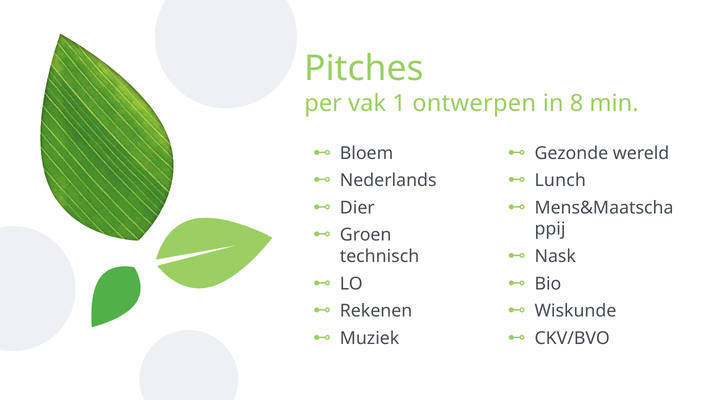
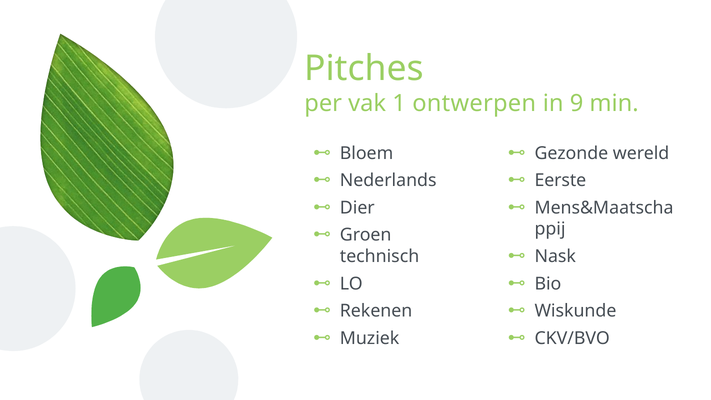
8: 8 -> 9
Lunch: Lunch -> Eerste
